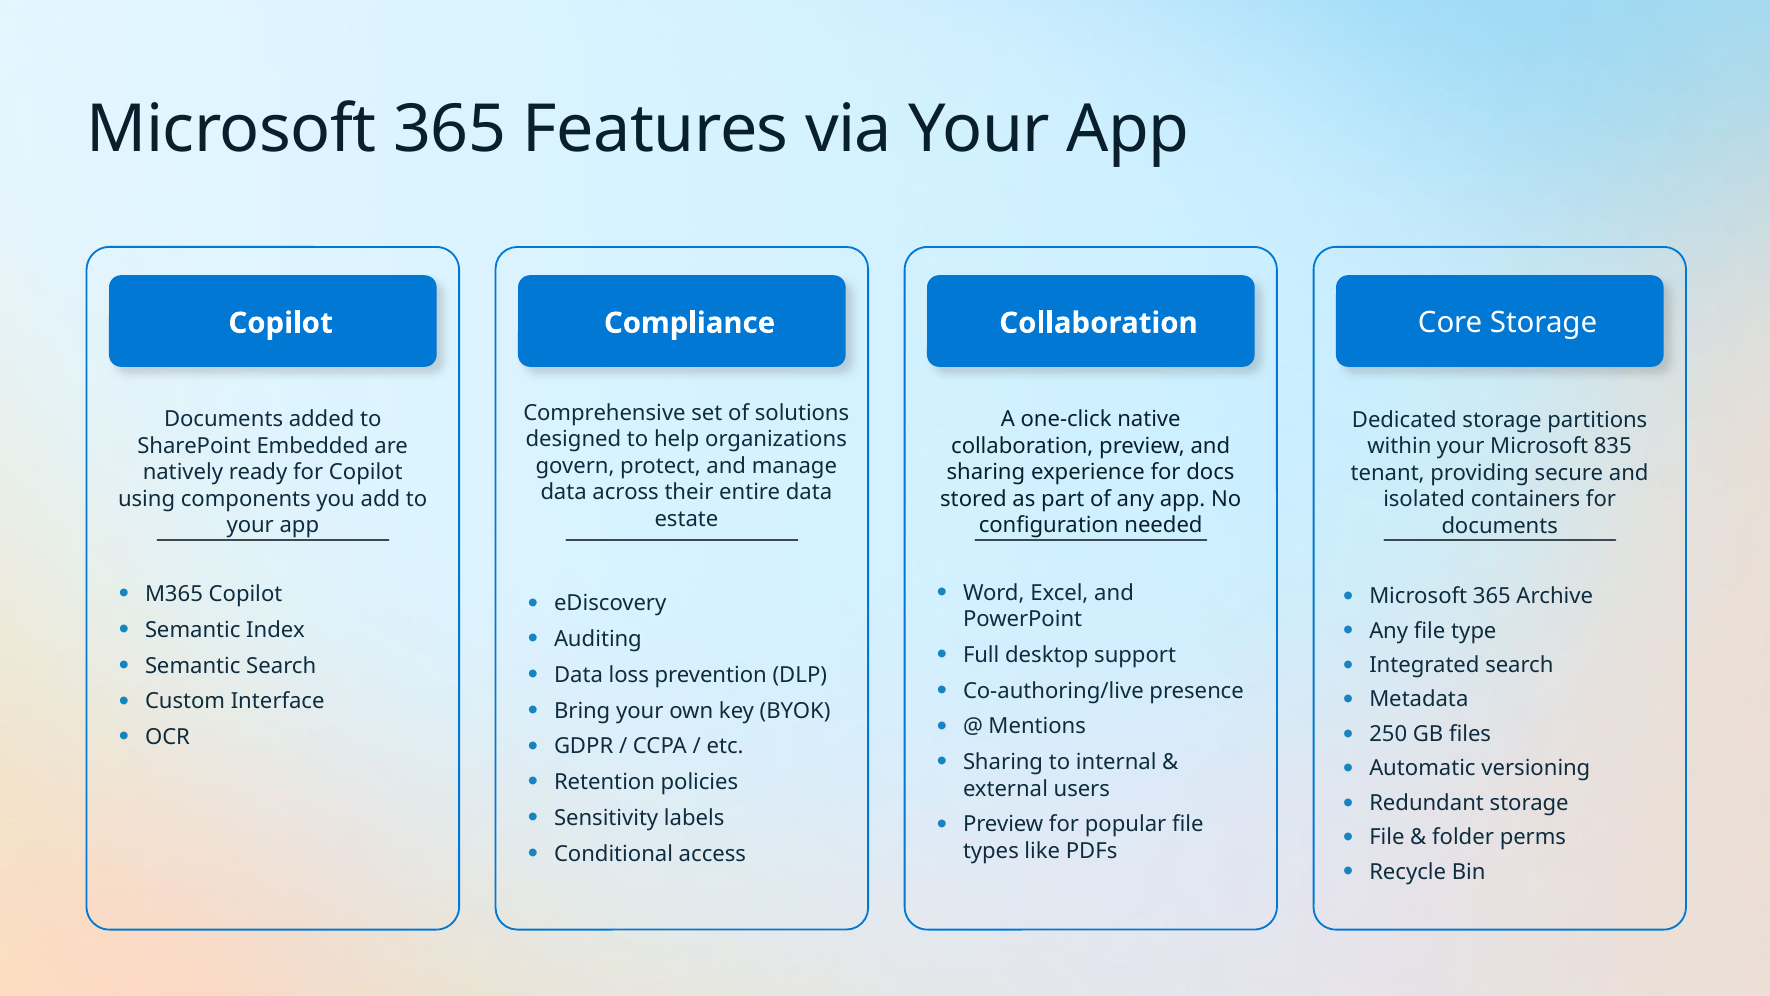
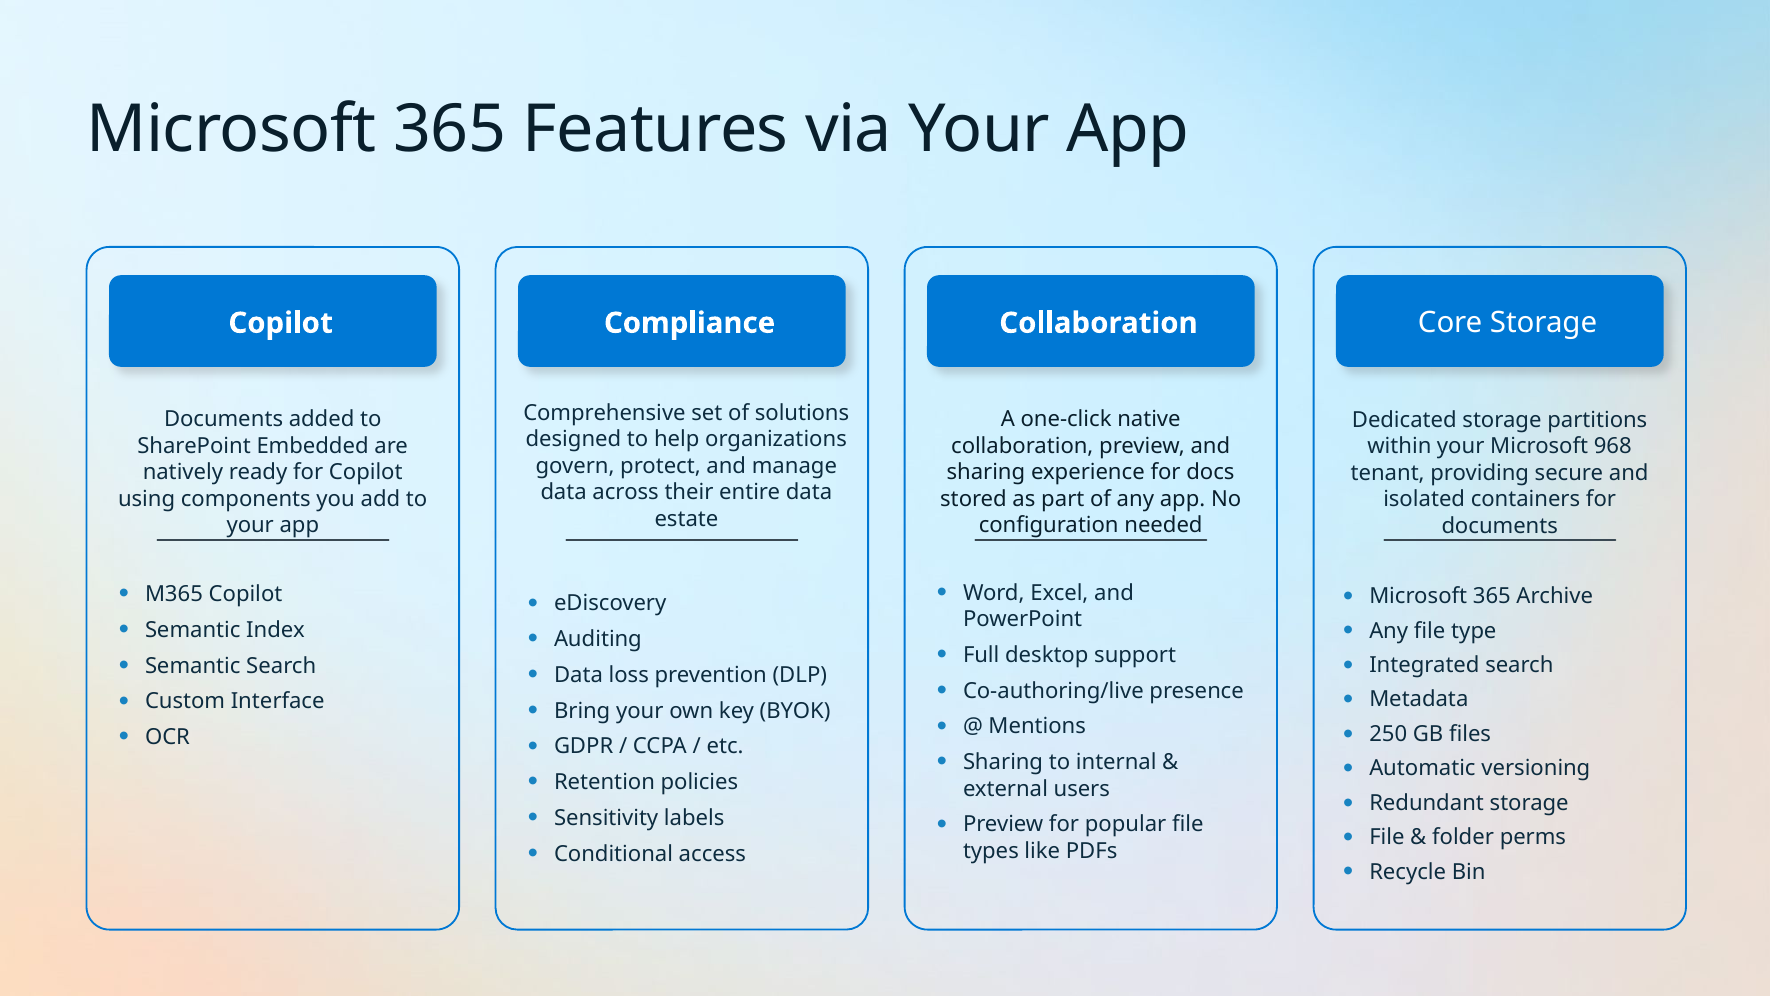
835: 835 -> 968
